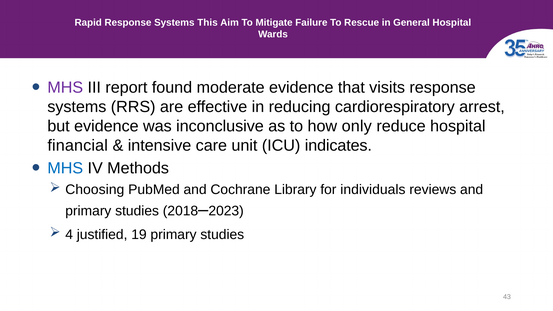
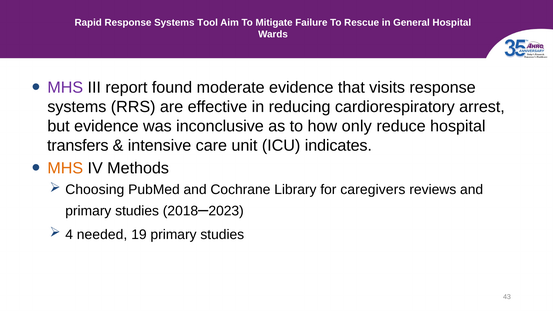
This: This -> Tool
financial: financial -> transfers
MHS at (65, 168) colour: blue -> orange
individuals: individuals -> caregivers
justified: justified -> needed
